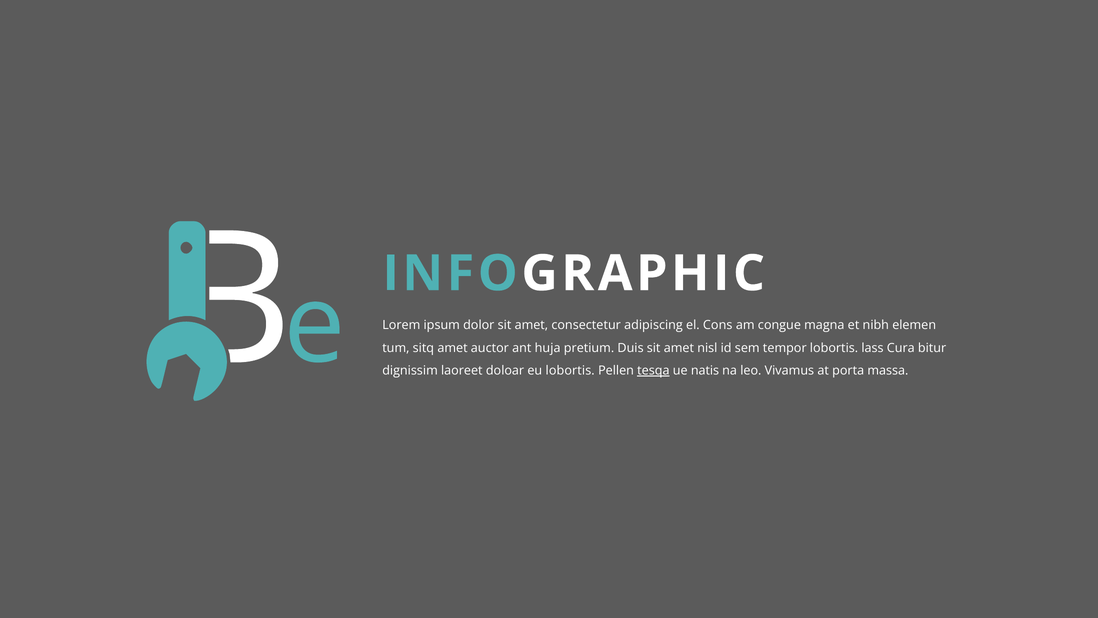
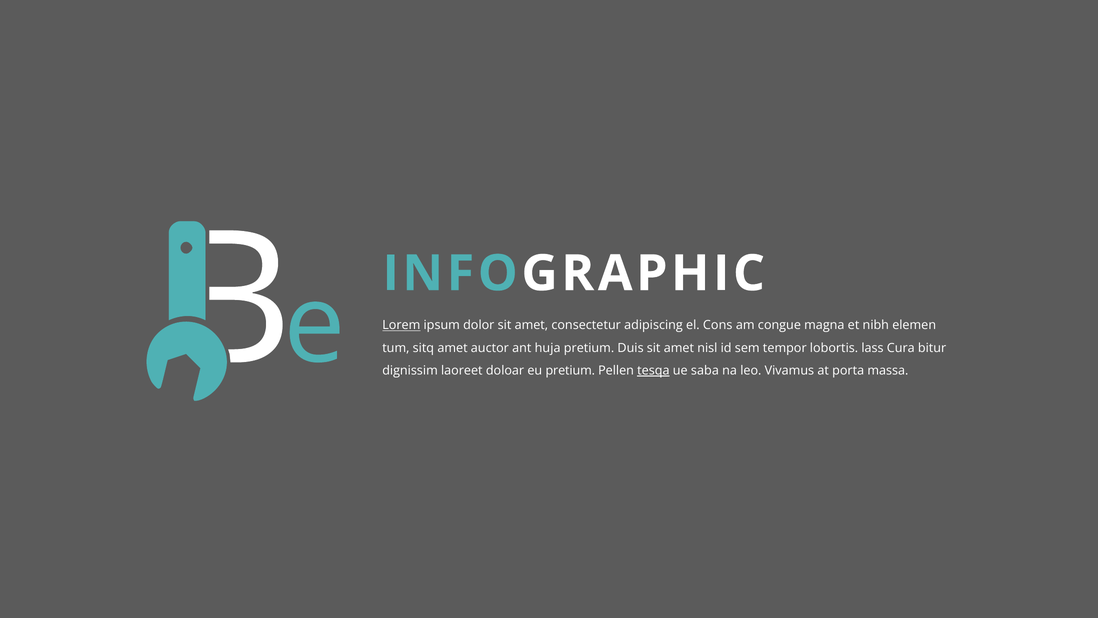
Lorem underline: none -> present
eu lobortis: lobortis -> pretium
natis: natis -> saba
